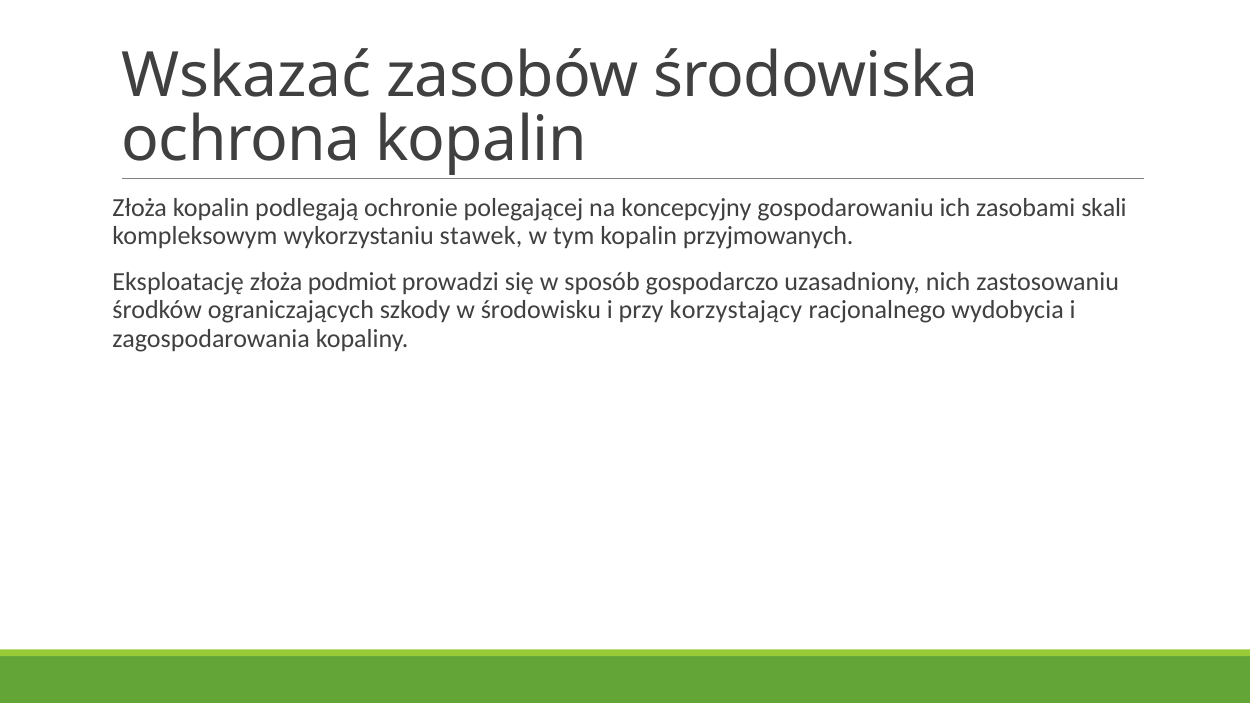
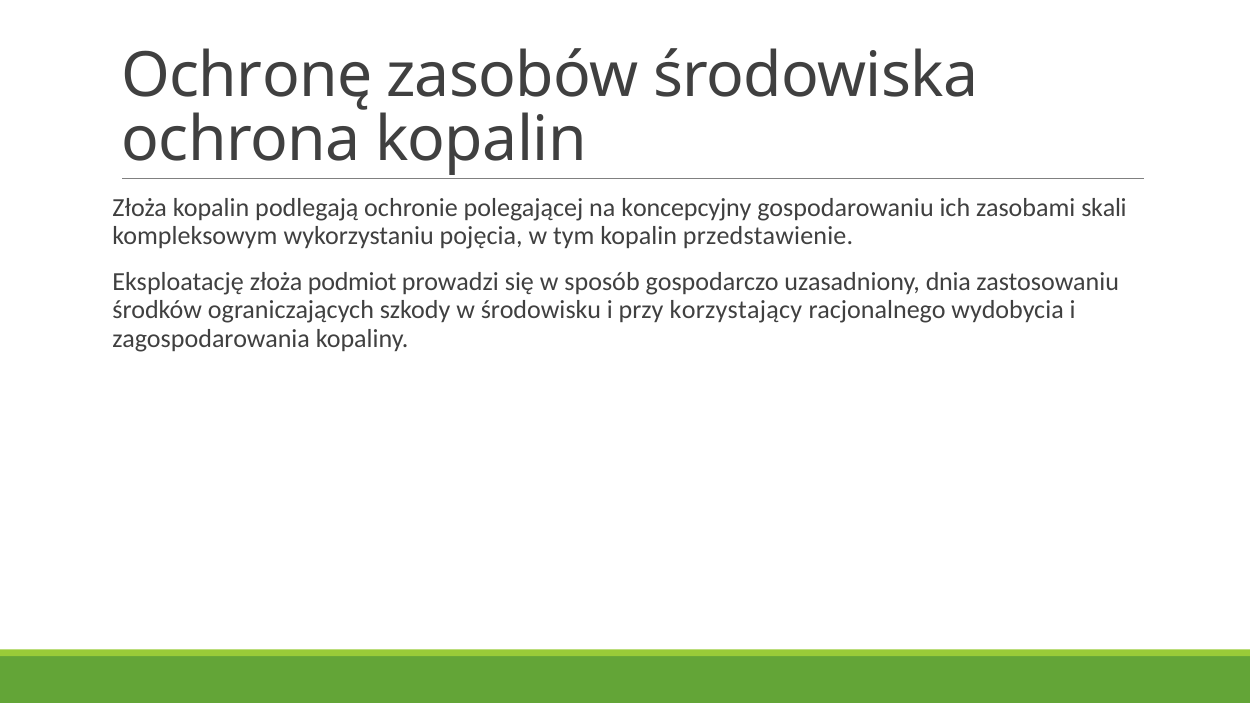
Wskazać: Wskazać -> Ochronę
stawek: stawek -> pojęcia
przyjmowanych: przyjmowanych -> przedstawienie
nich: nich -> dnia
